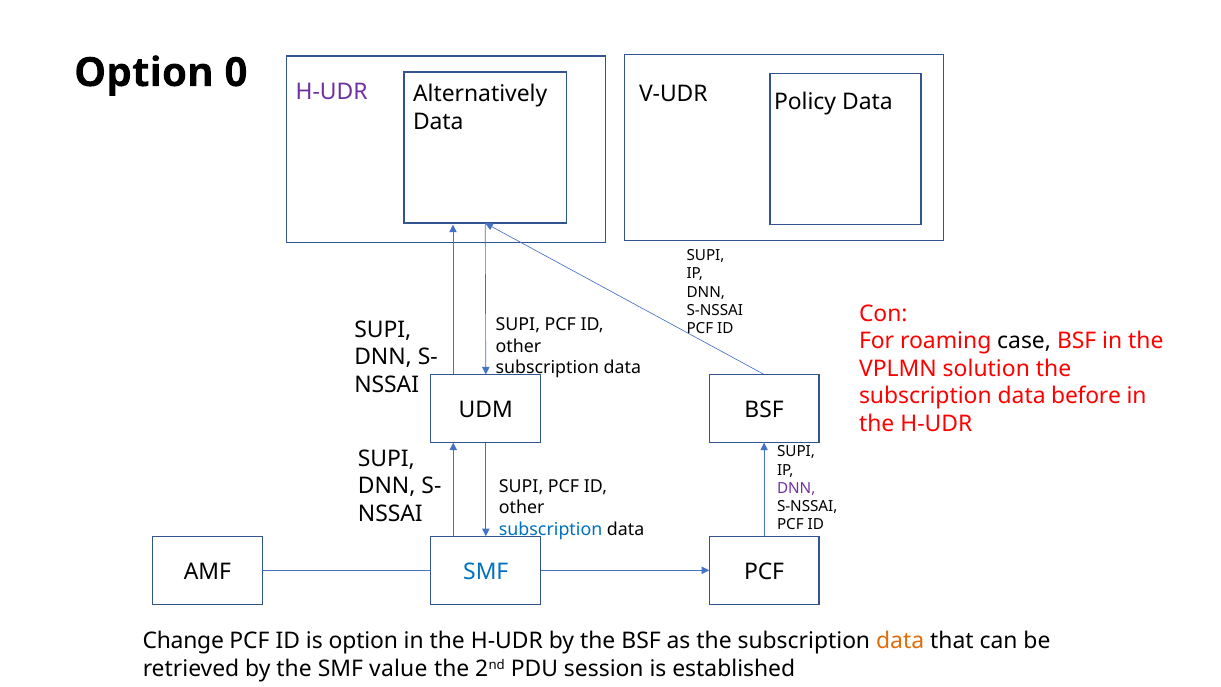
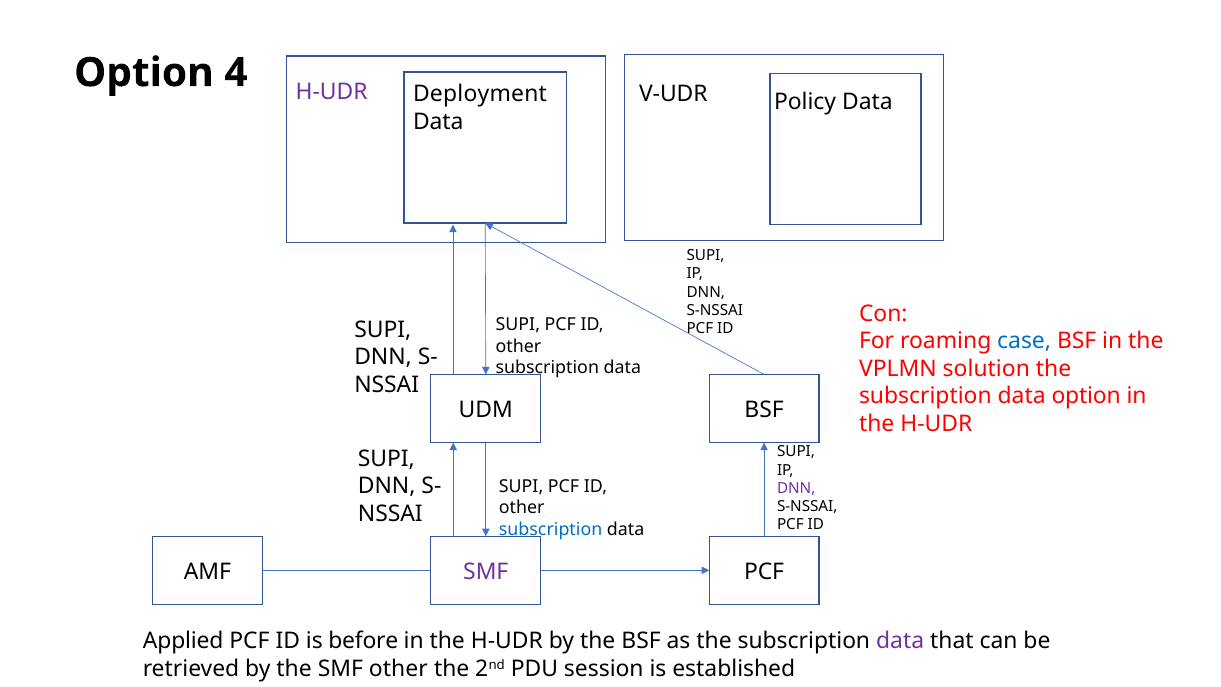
0: 0 -> 4
Alternatively: Alternatively -> Deployment
case colour: black -> blue
data before: before -> option
SMF at (486, 572) colour: blue -> purple
Change: Change -> Applied
is option: option -> before
data at (900, 641) colour: orange -> purple
SMF value: value -> other
